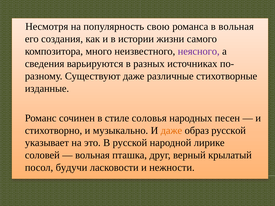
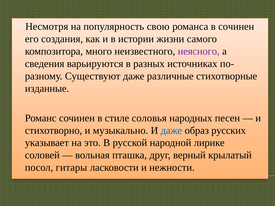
в вольная: вольная -> сочинен
даже at (171, 131) colour: orange -> blue
образ русской: русской -> русских
будучи: будучи -> гитары
